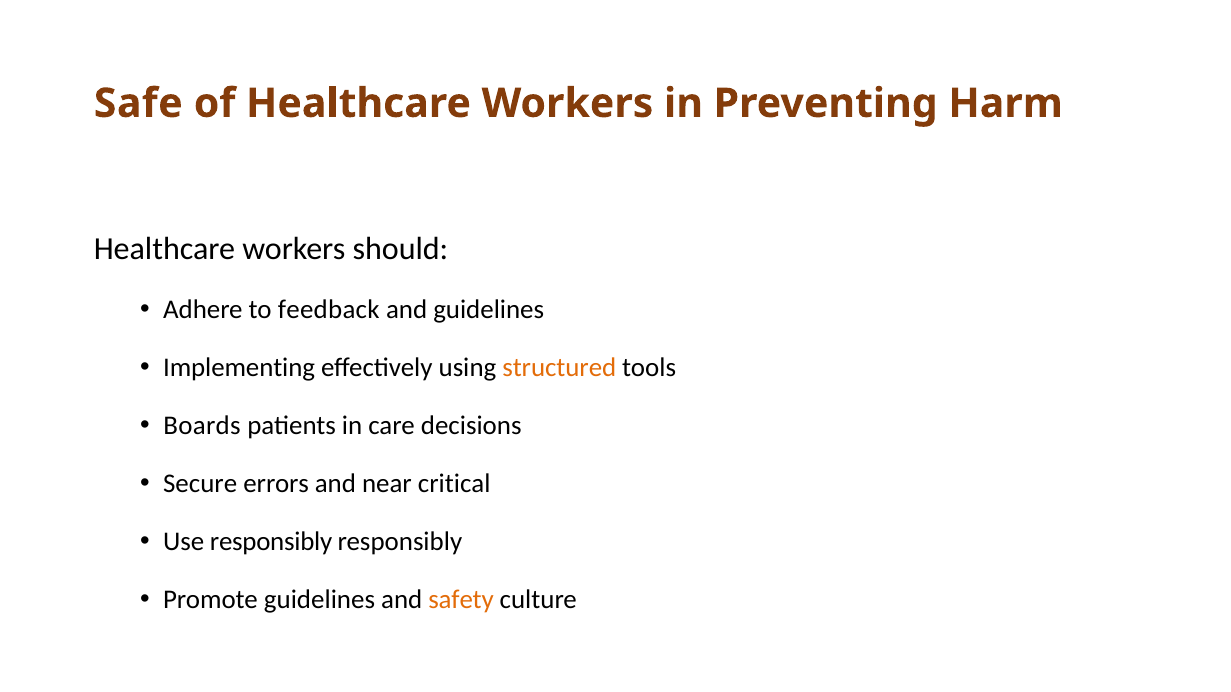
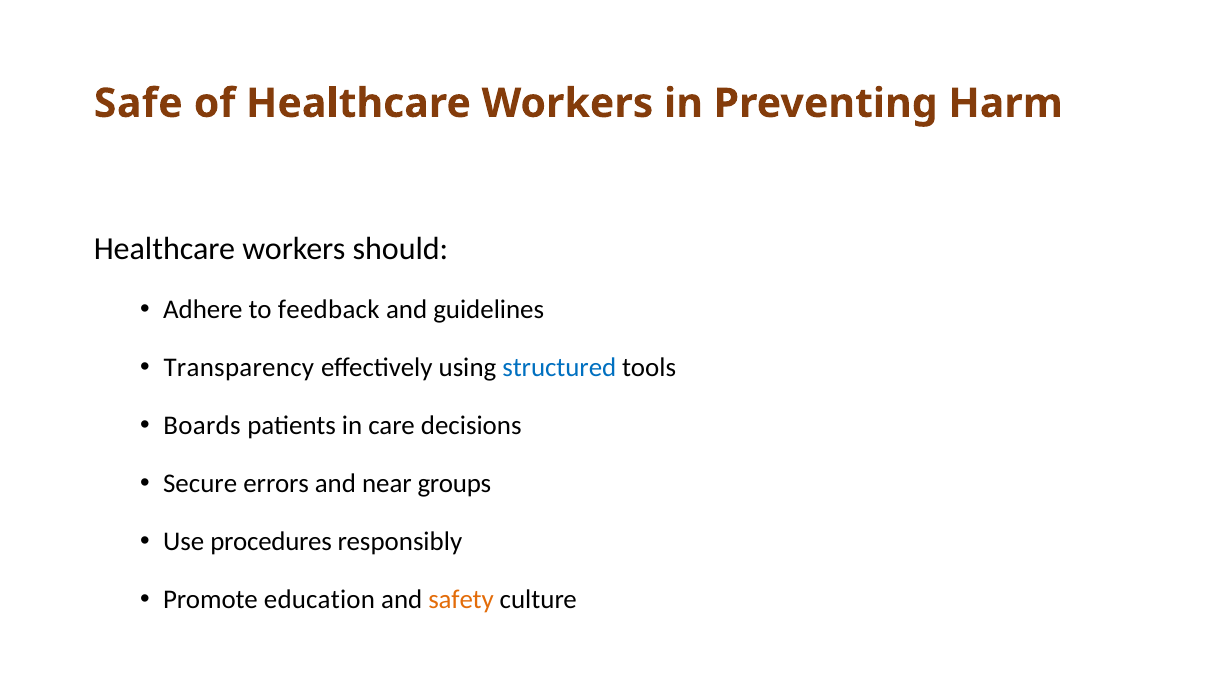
Implementing: Implementing -> Transparency
structured colour: orange -> blue
critical: critical -> groups
Use responsibly: responsibly -> procedures
Promote guidelines: guidelines -> education
